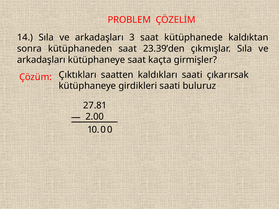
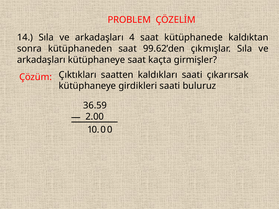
3: 3 -> 4
23.39’den: 23.39’den -> 99.62’den
27.81: 27.81 -> 36.59
